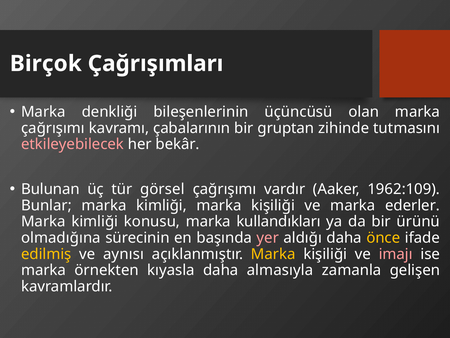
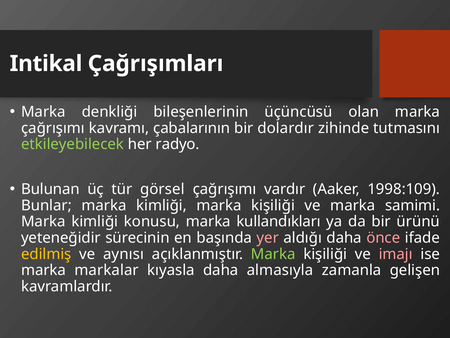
Birçok: Birçok -> Intikal
gruptan: gruptan -> dolardır
etkileyebilecek colour: pink -> light green
bekâr: bekâr -> radyo
1962:109: 1962:109 -> 1998:109
ederler: ederler -> samimi
olmadığına: olmadığına -> yeteneğidir
önce colour: yellow -> pink
Marka at (273, 254) colour: yellow -> light green
örnekten: örnekten -> markalar
